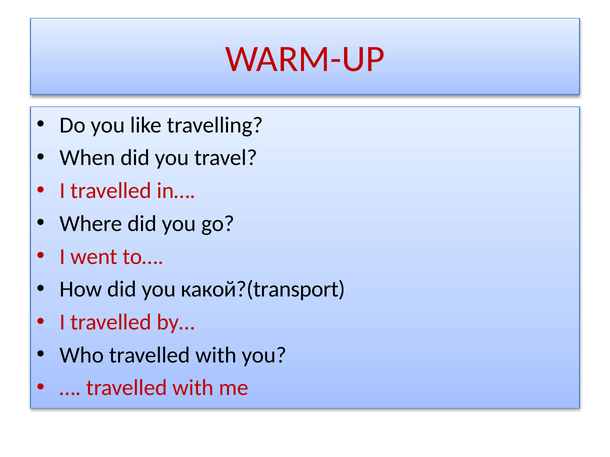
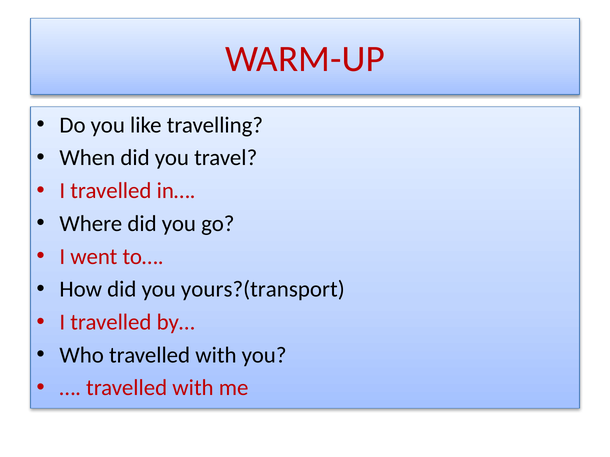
какой?(transport: какой?(transport -> yours?(transport
